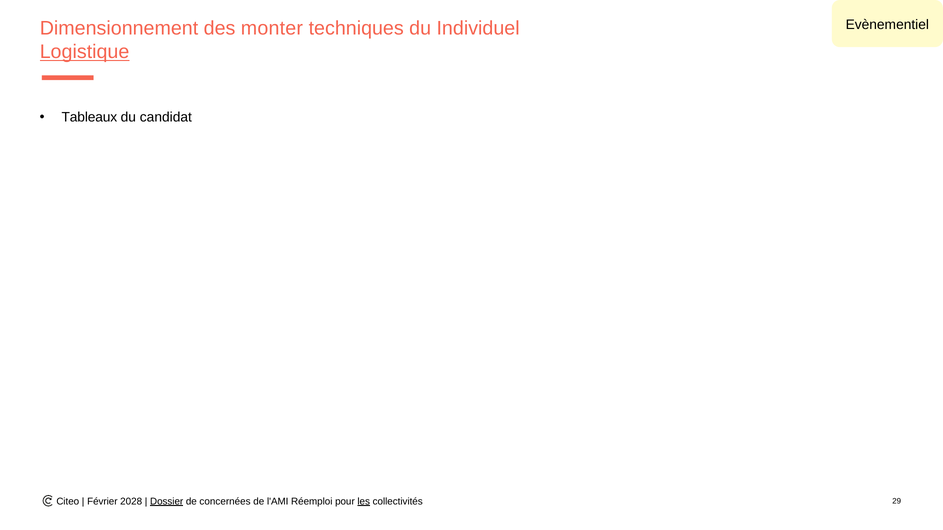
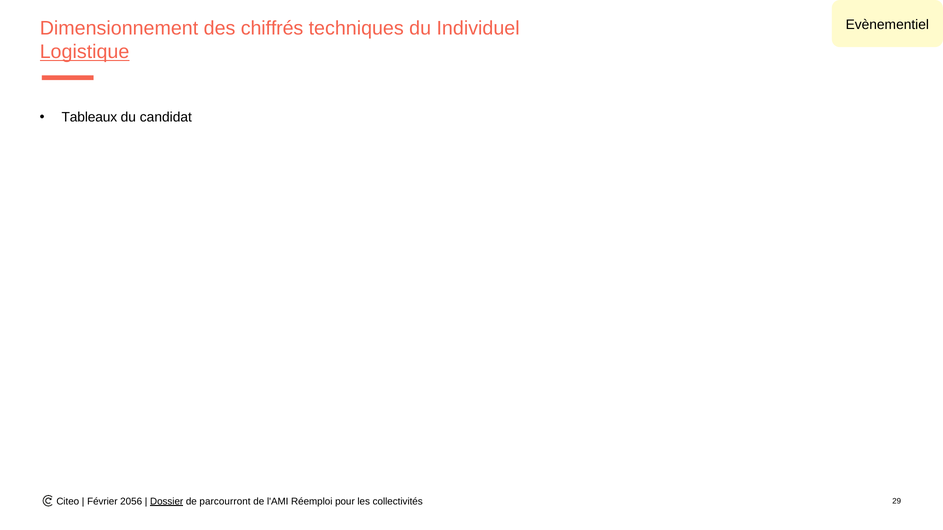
monter: monter -> chiffrés
2028: 2028 -> 2056
concernées: concernées -> parcourront
les underline: present -> none
